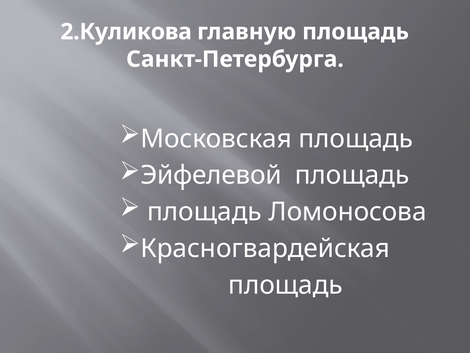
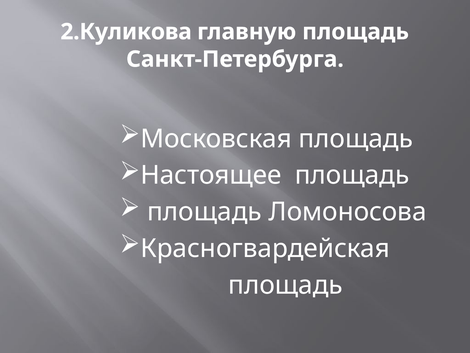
Эйфелевой: Эйфелевой -> Настоящее
